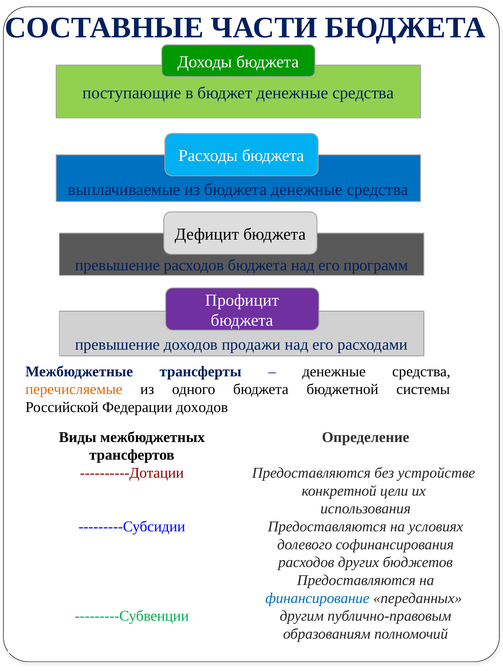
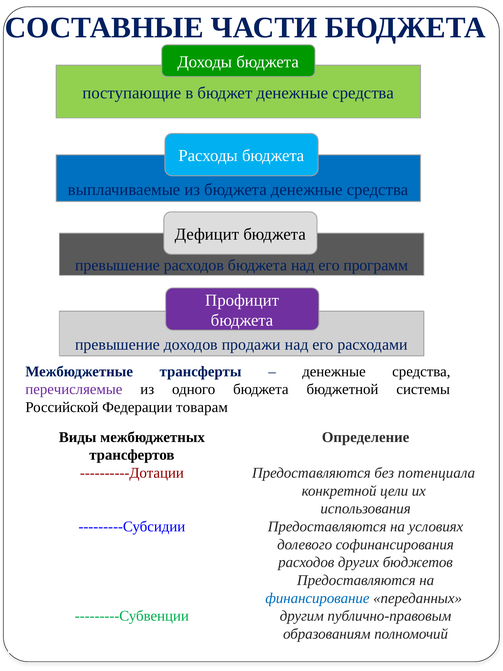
перечисляемые colour: orange -> purple
Федерации доходов: доходов -> товарам
устройстве: устройстве -> потенциала
